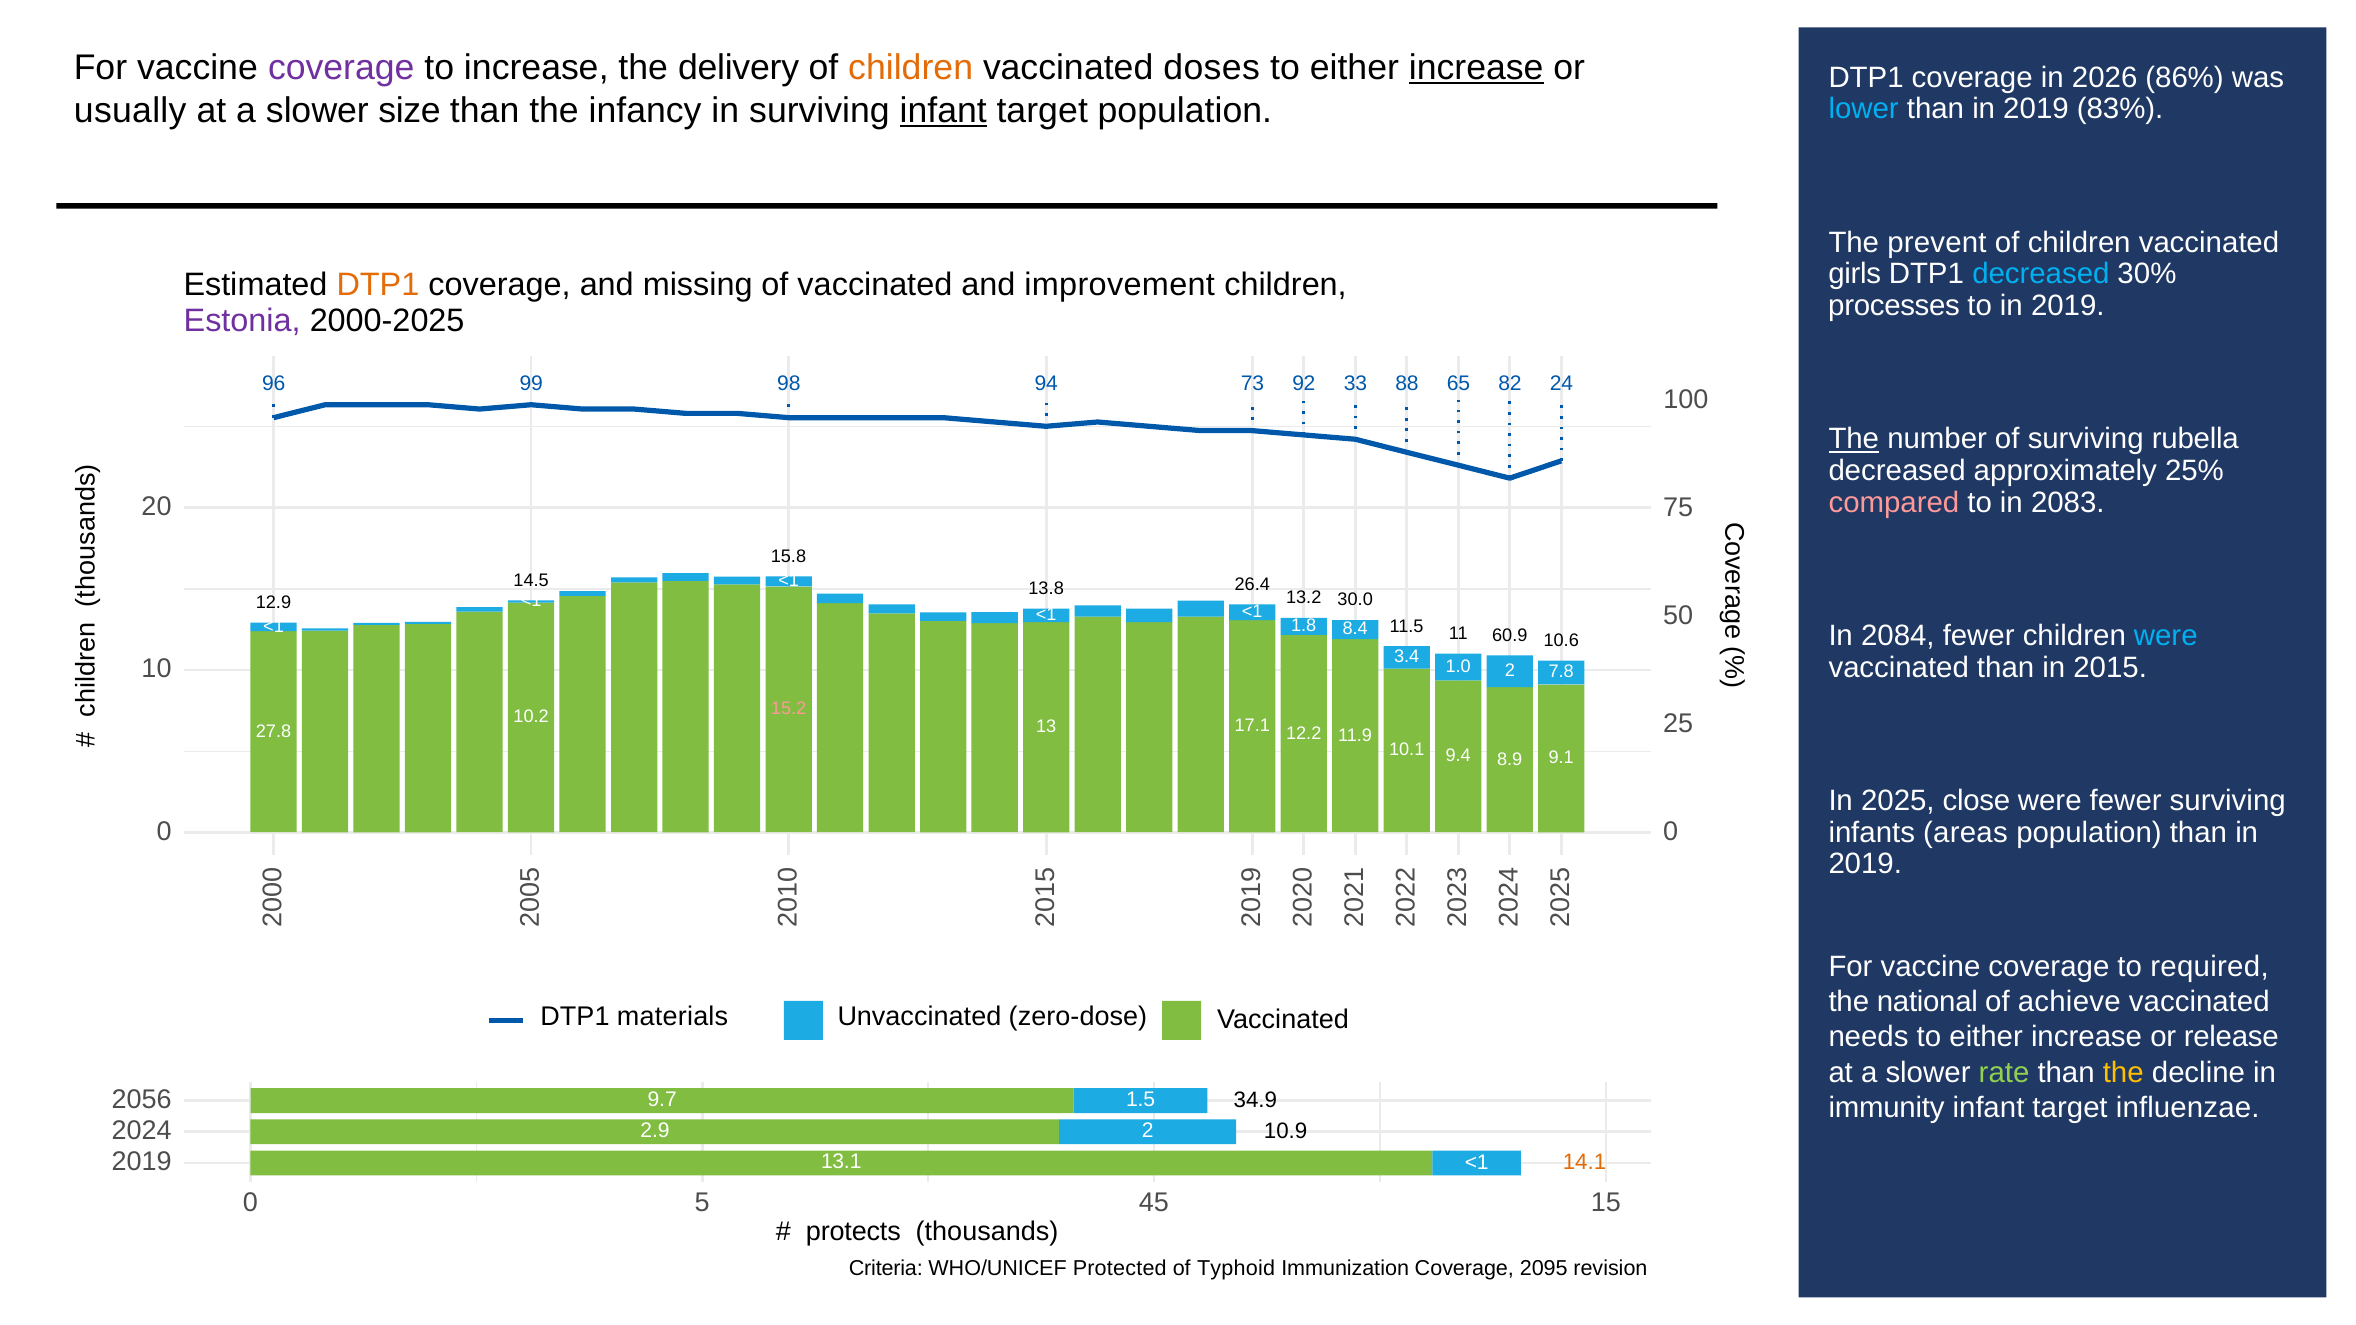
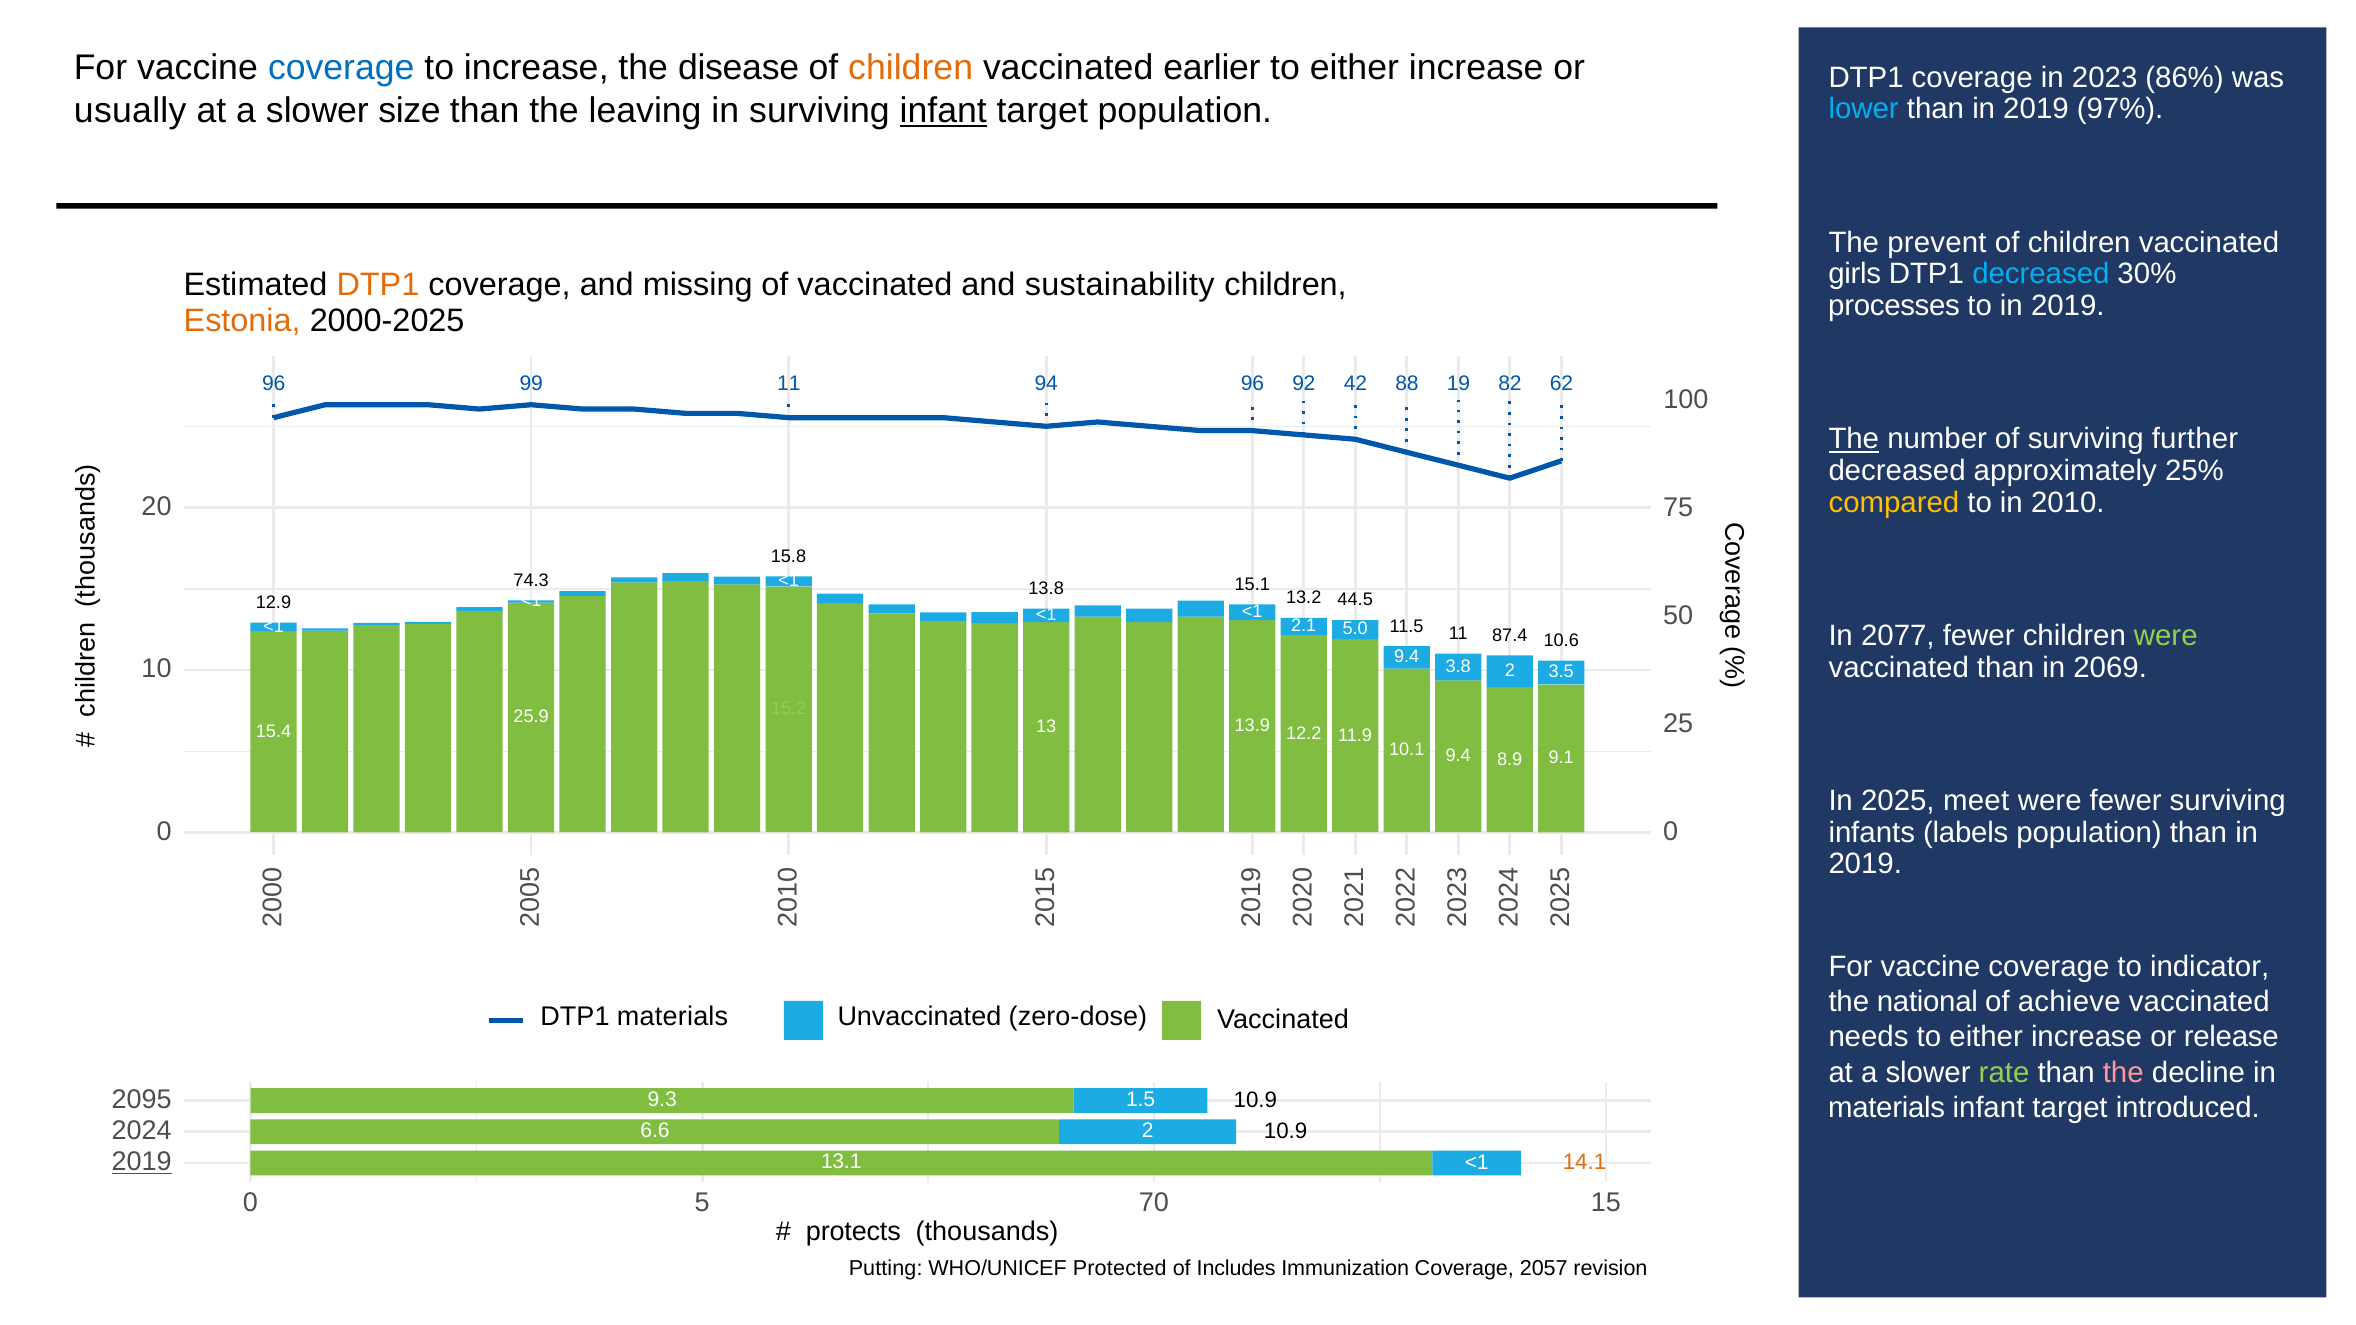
coverage at (341, 68) colour: purple -> blue
delivery: delivery -> disease
doses: doses -> earlier
increase at (1476, 68) underline: present -> none
2026: 2026 -> 2023
infancy: infancy -> leaving
83%: 83% -> 97%
improvement: improvement -> sustainability
Estonia colour: purple -> orange
99 98: 98 -> 11
94 73: 73 -> 96
33: 33 -> 42
65: 65 -> 19
24: 24 -> 62
rubella: rubella -> further
compared colour: pink -> yellow
2083: 2083 -> 2010
14.5: 14.5 -> 74.3
26.4: 26.4 -> 15.1
30.0: 30.0 -> 44.5
1.8: 1.8 -> 2.1
60.9: 60.9 -> 87.4
8.4: 8.4 -> 5.0
2084: 2084 -> 2077
were at (2166, 636) colour: light blue -> light green
3.4 at (1407, 657): 3.4 -> 9.4
2015: 2015 -> 2069
1.0: 1.0 -> 3.8
7.8: 7.8 -> 3.5
15.2 colour: pink -> light green
10.2: 10.2 -> 25.9
17.1: 17.1 -> 13.9
27.8: 27.8 -> 15.4
close: close -> meet
areas: areas -> labels
required: required -> indicator
the at (2123, 1073) colour: yellow -> pink
2056: 2056 -> 2095
34.9 at (1255, 1100): 34.9 -> 10.9
9.7: 9.7 -> 9.3
immunity at (1887, 1108): immunity -> materials
influenzae: influenzae -> introduced
2.9: 2.9 -> 6.6
2019 at (142, 1162) underline: none -> present
45: 45 -> 70
Criteria: Criteria -> Putting
Typhoid: Typhoid -> Includes
2095: 2095 -> 2057
